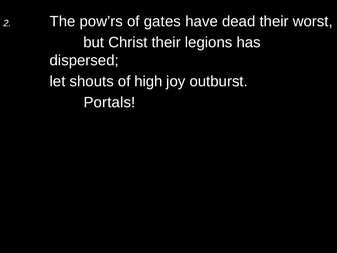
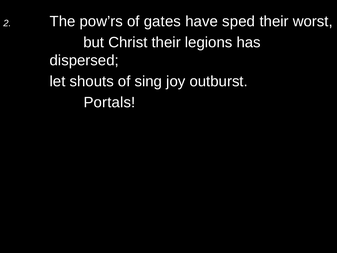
dead: dead -> sped
high: high -> sing
